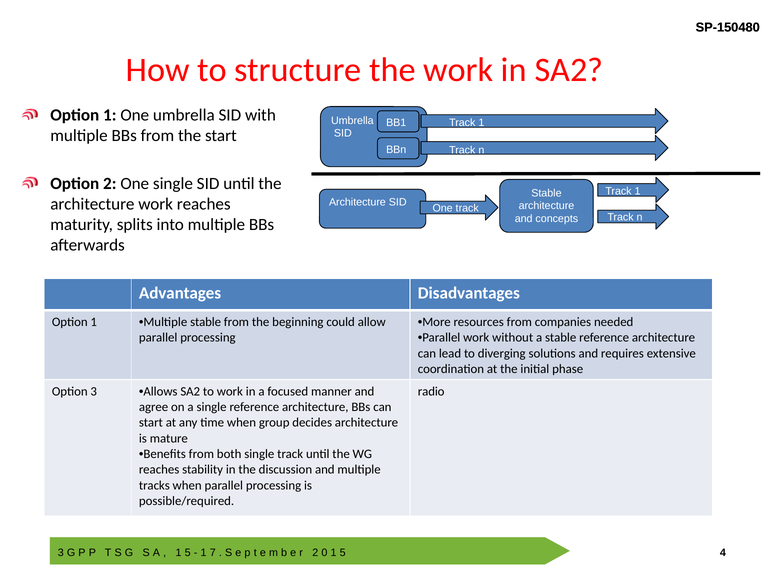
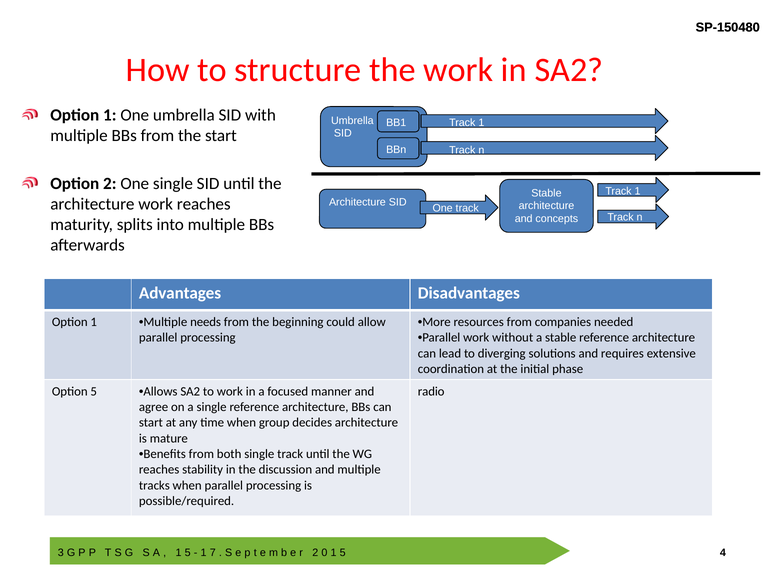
Multiple stable: stable -> needs
Option 3: 3 -> 5
